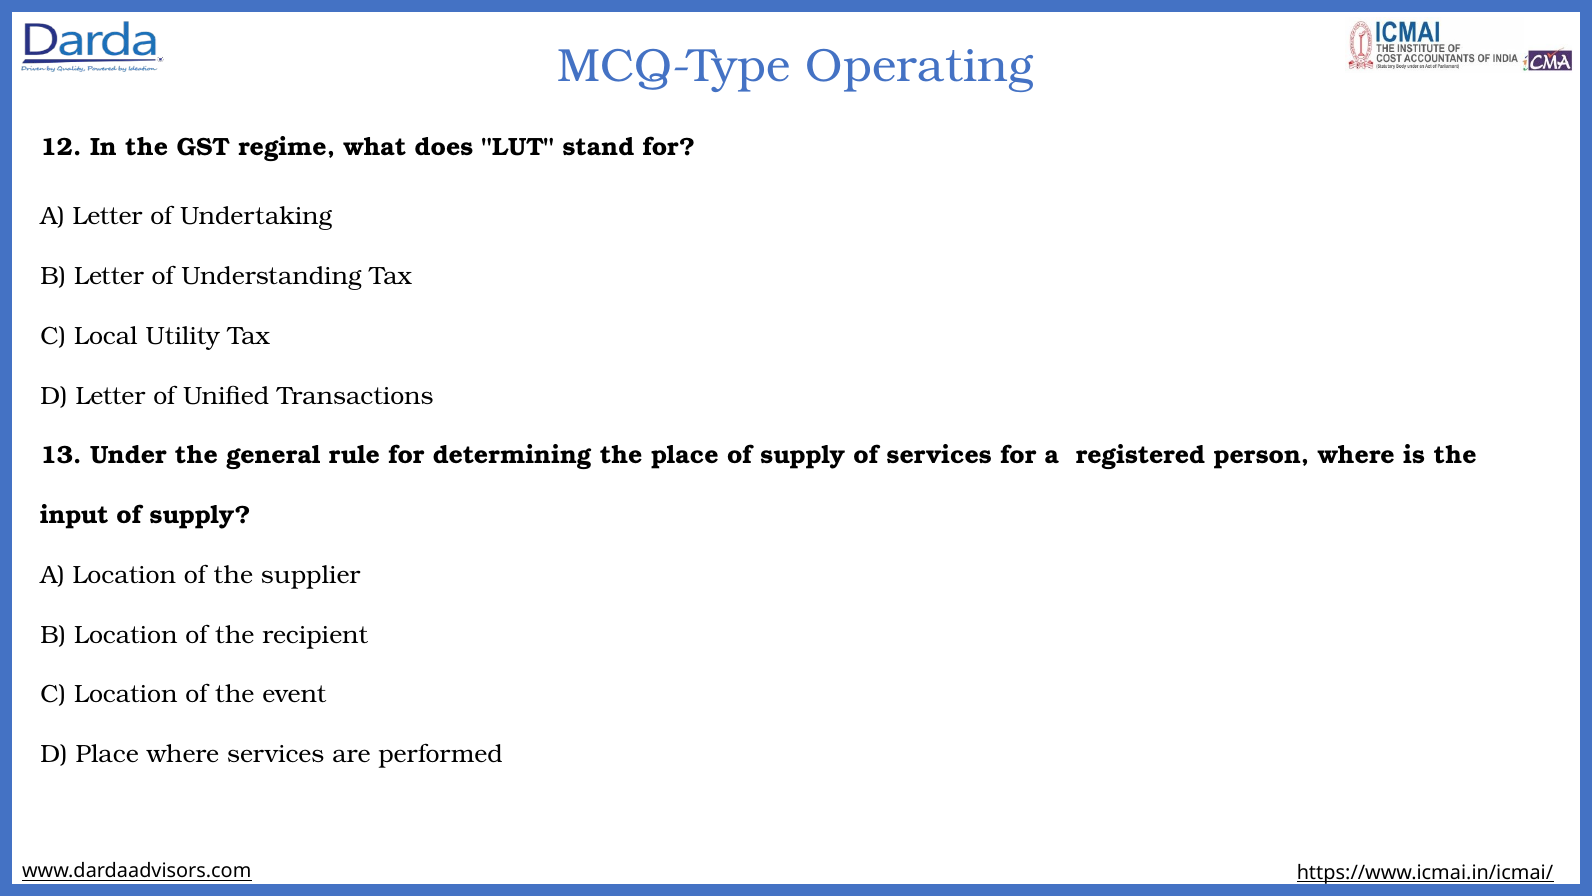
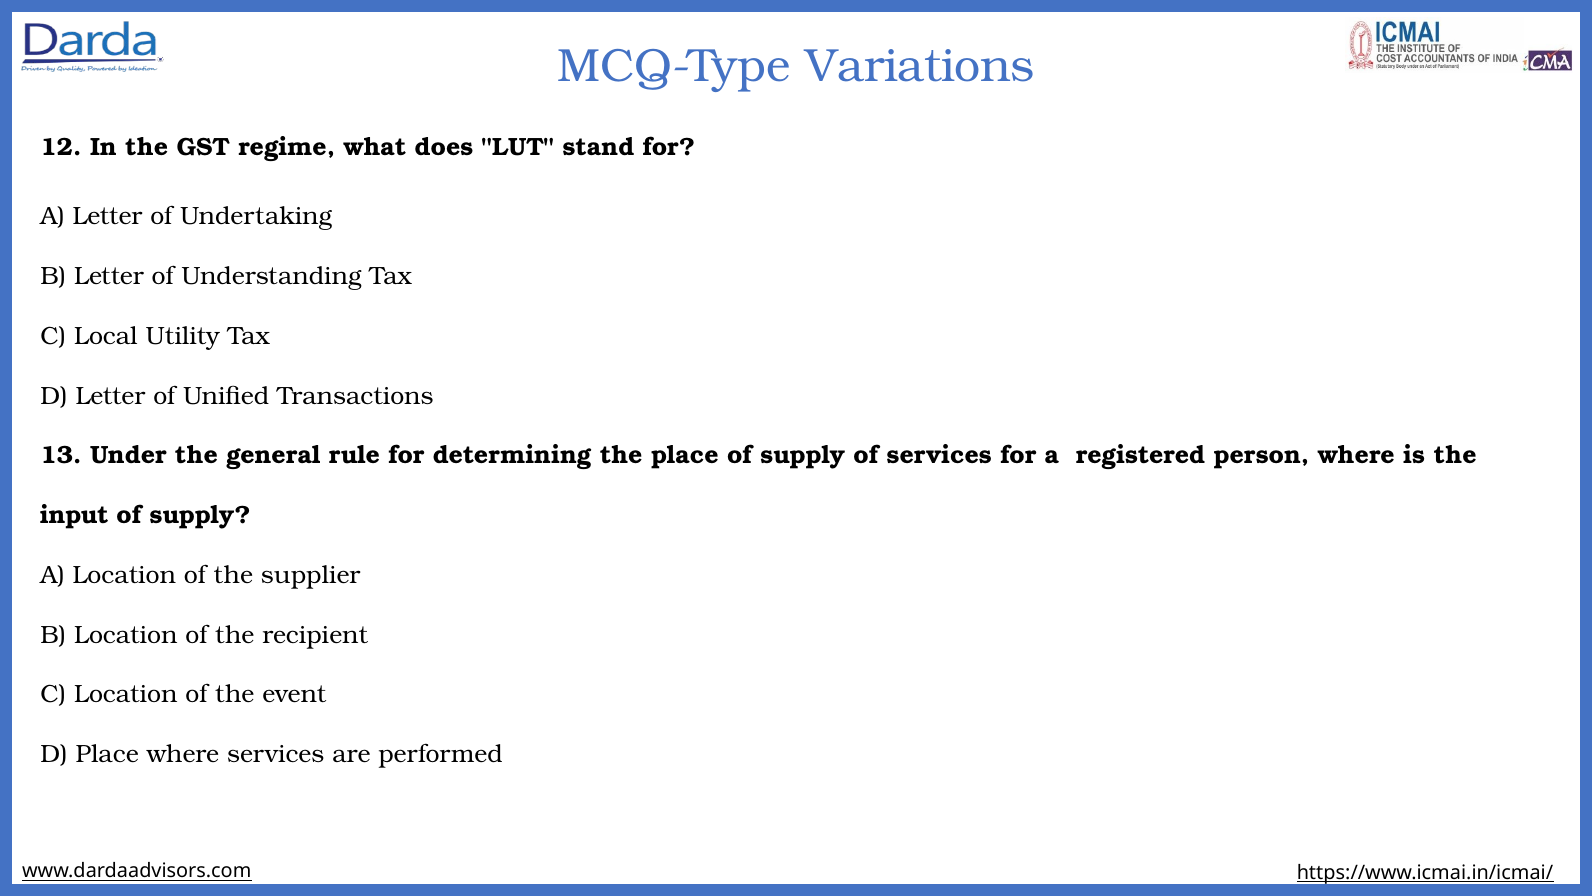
Operating: Operating -> Variations
